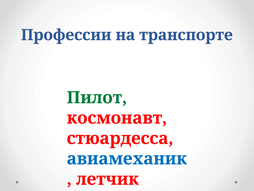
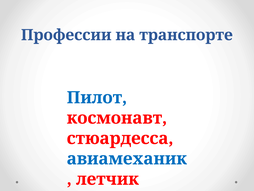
Пилот colour: green -> blue
